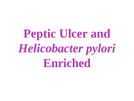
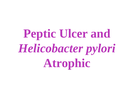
Enriched: Enriched -> Atrophic
